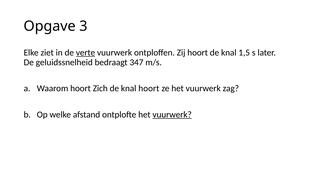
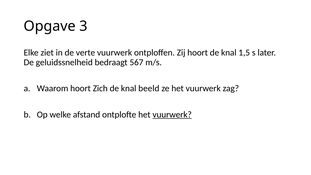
verte underline: present -> none
347: 347 -> 567
knal hoort: hoort -> beeld
